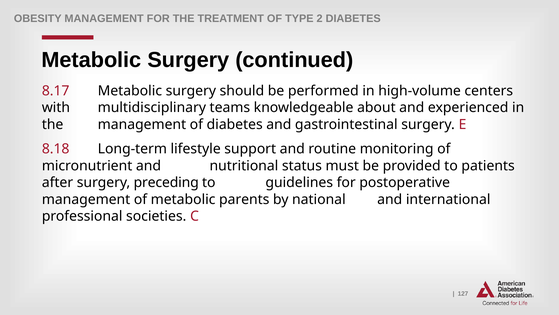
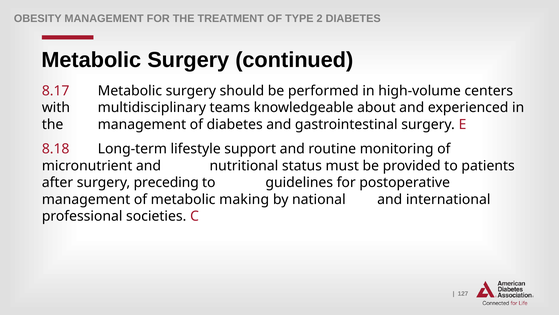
parents: parents -> making
